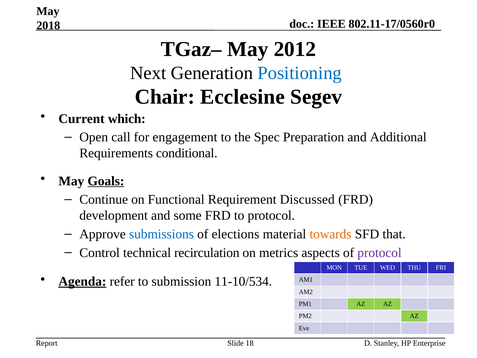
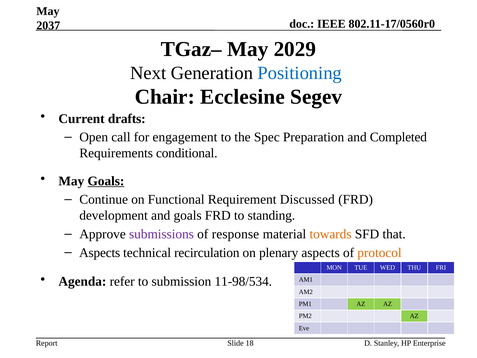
2018: 2018 -> 2037
2012: 2012 -> 2029
which: which -> drafts
Additional: Additional -> Completed
and some: some -> goals
to protocol: protocol -> standing
submissions colour: blue -> purple
elections: elections -> response
Control at (100, 252): Control -> Aspects
metrics: metrics -> plenary
protocol at (380, 252) colour: purple -> orange
Agenda underline: present -> none
11-10/534: 11-10/534 -> 11-98/534
